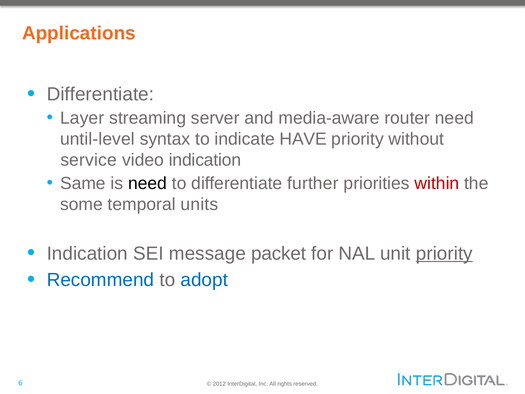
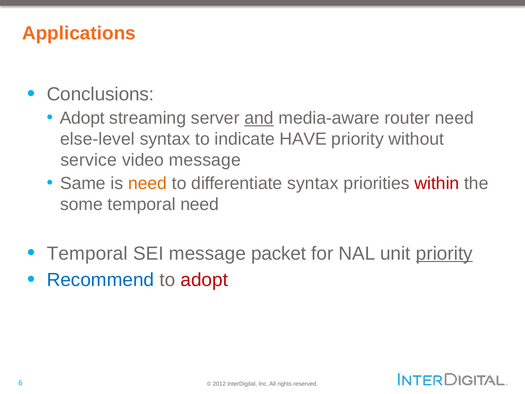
Differentiate at (100, 94): Differentiate -> Conclusions
Layer at (82, 118): Layer -> Adopt
and underline: none -> present
until-level: until-level -> else-level
video indication: indication -> message
need at (148, 183) colour: black -> orange
differentiate further: further -> syntax
temporal units: units -> need
Indication at (87, 253): Indication -> Temporal
adopt at (204, 280) colour: blue -> red
